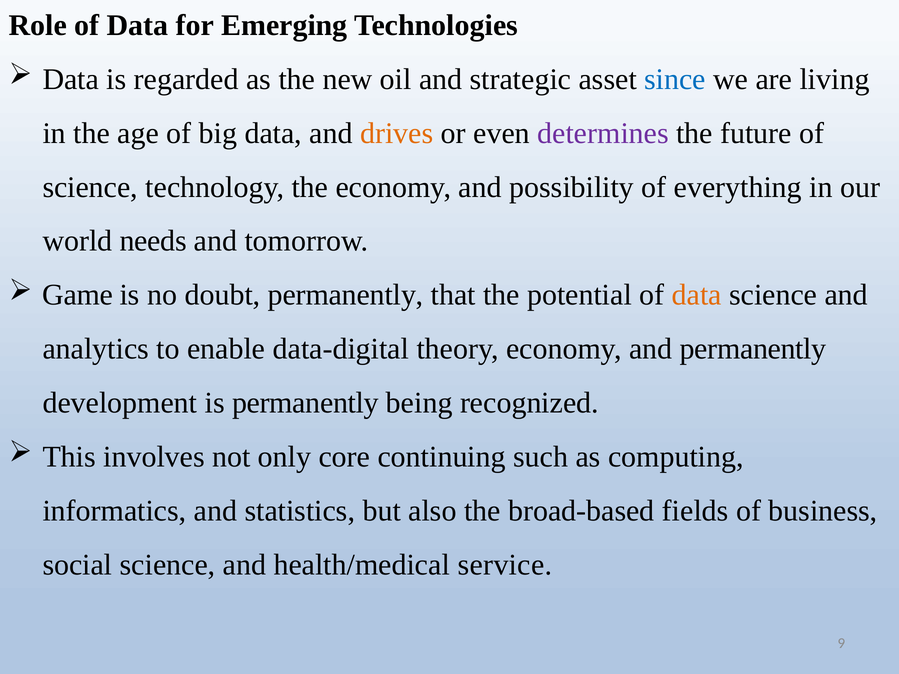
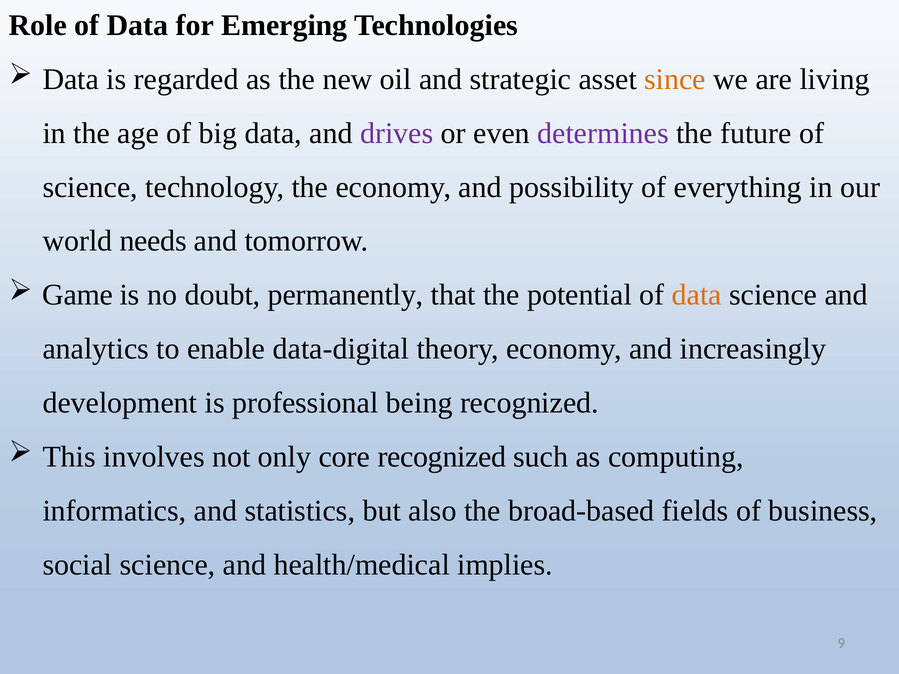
since colour: blue -> orange
drives colour: orange -> purple
and permanently: permanently -> increasingly
is permanently: permanently -> professional
core continuing: continuing -> recognized
service: service -> implies
